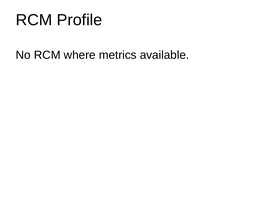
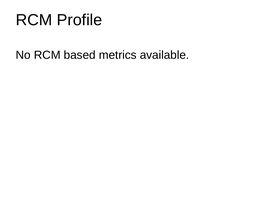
where: where -> based
